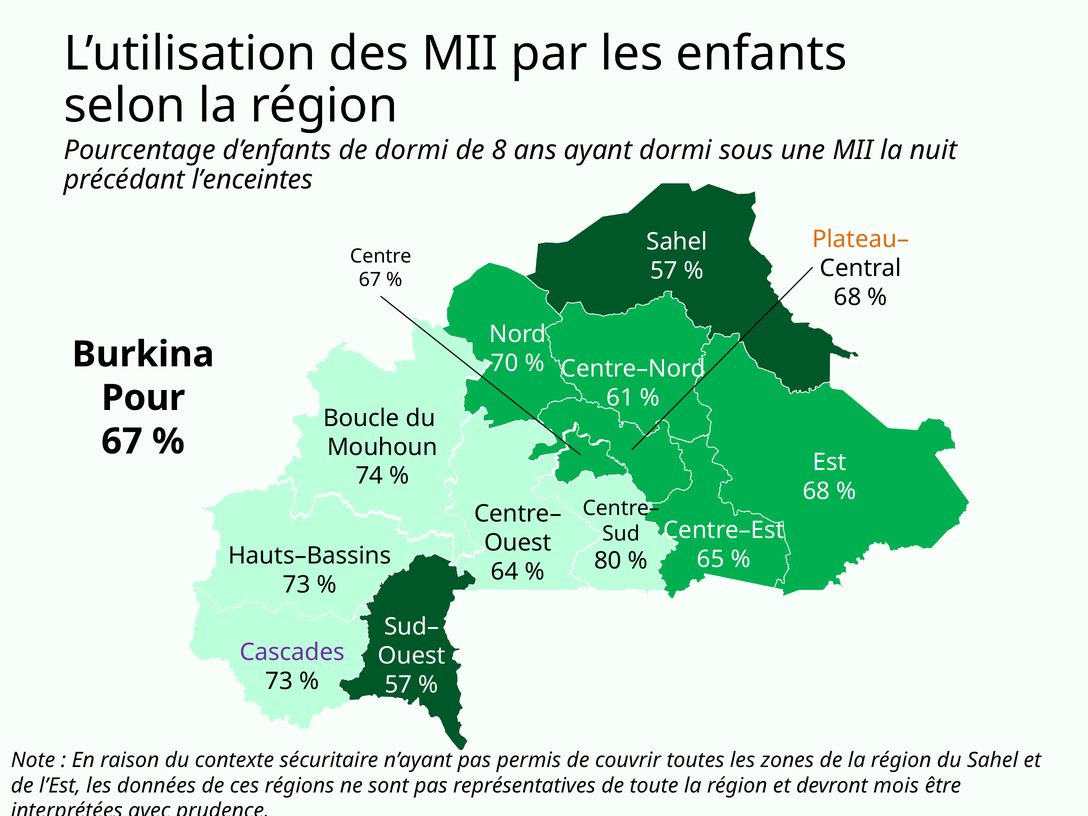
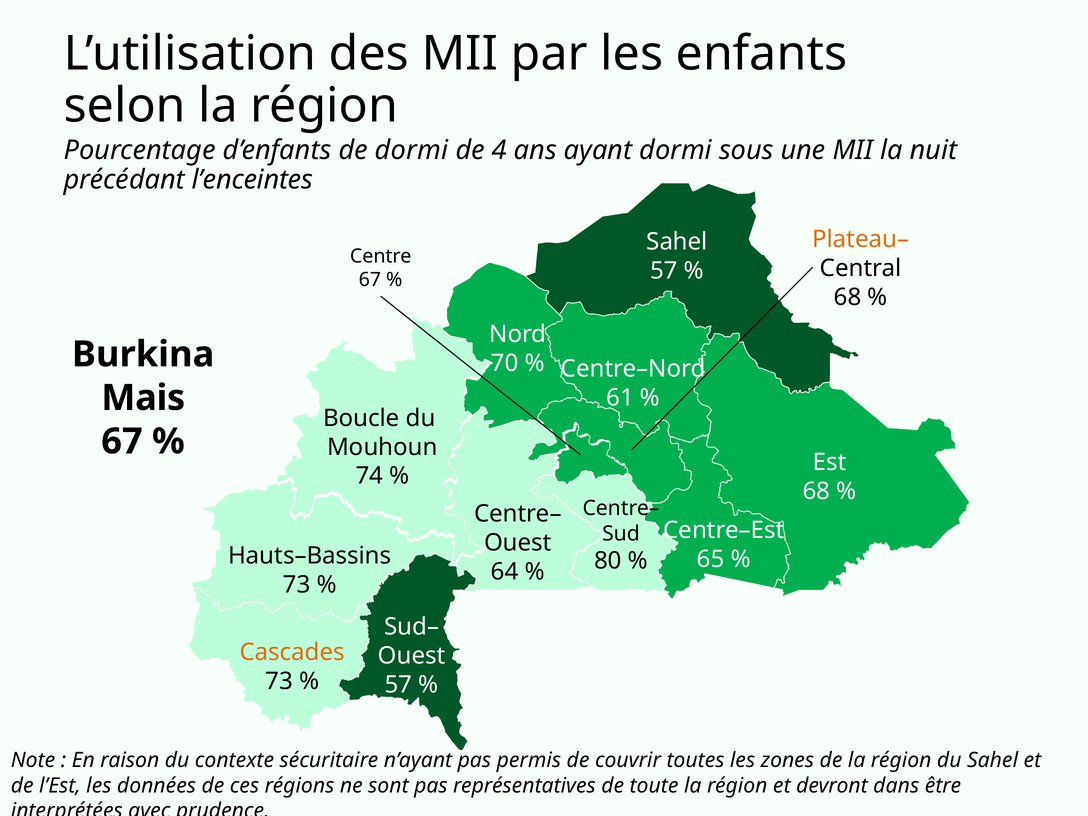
8: 8 -> 4
Pour: Pour -> Mais
Cascades colour: purple -> orange
mois: mois -> dans
